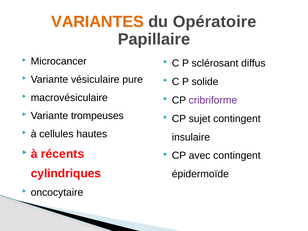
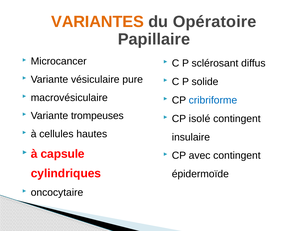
cribriforme colour: purple -> blue
sujet: sujet -> isolé
récents: récents -> capsule
